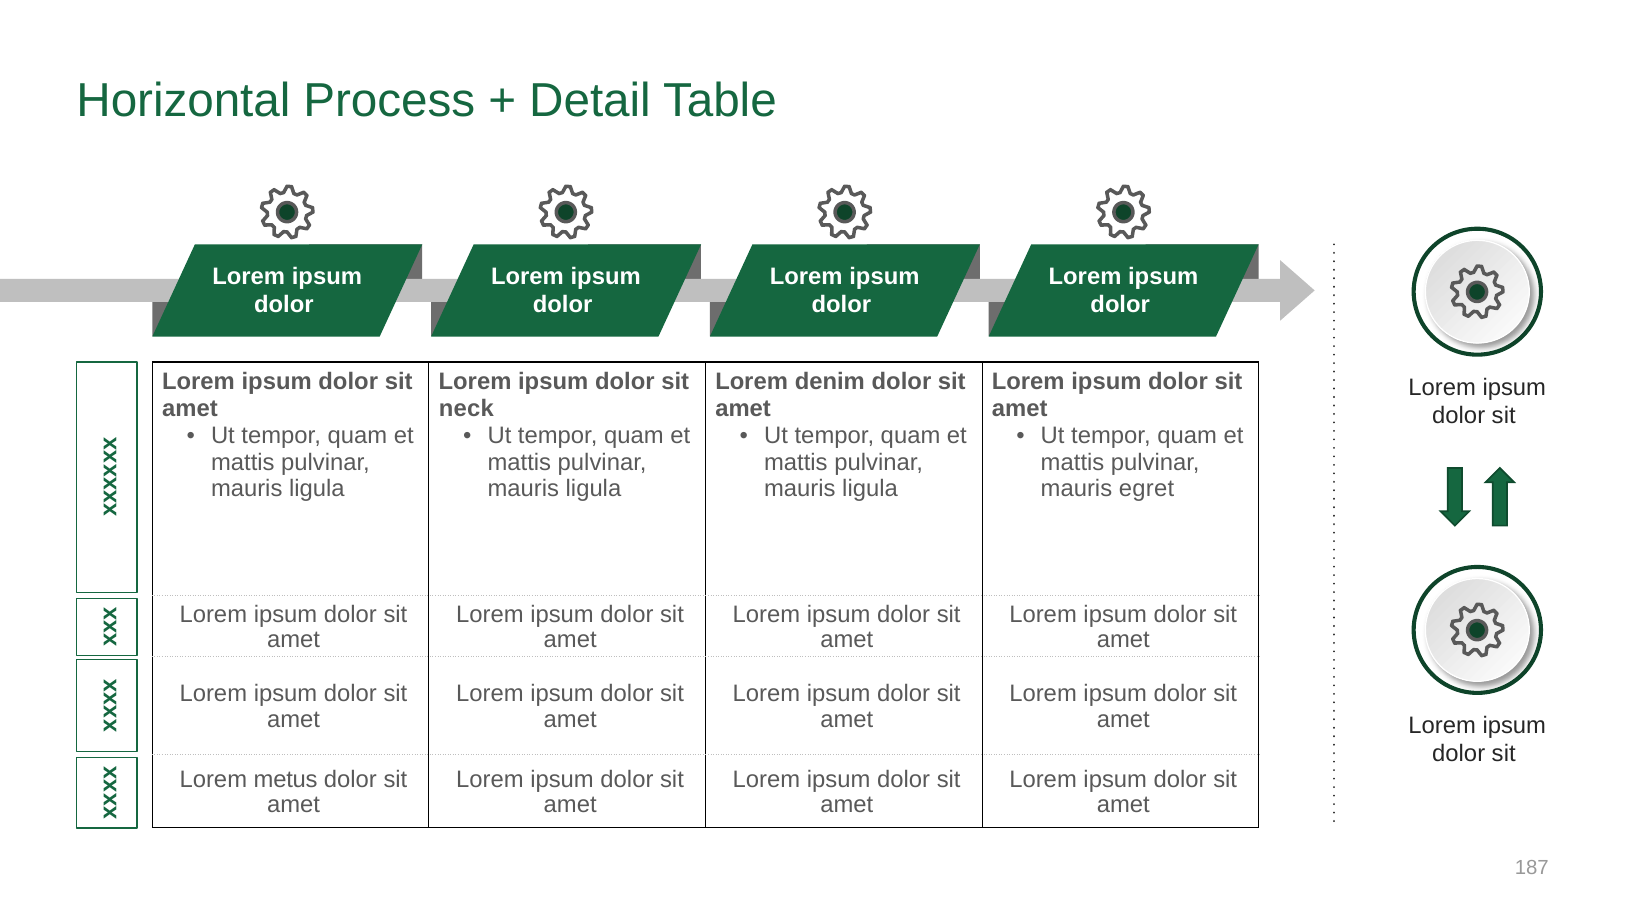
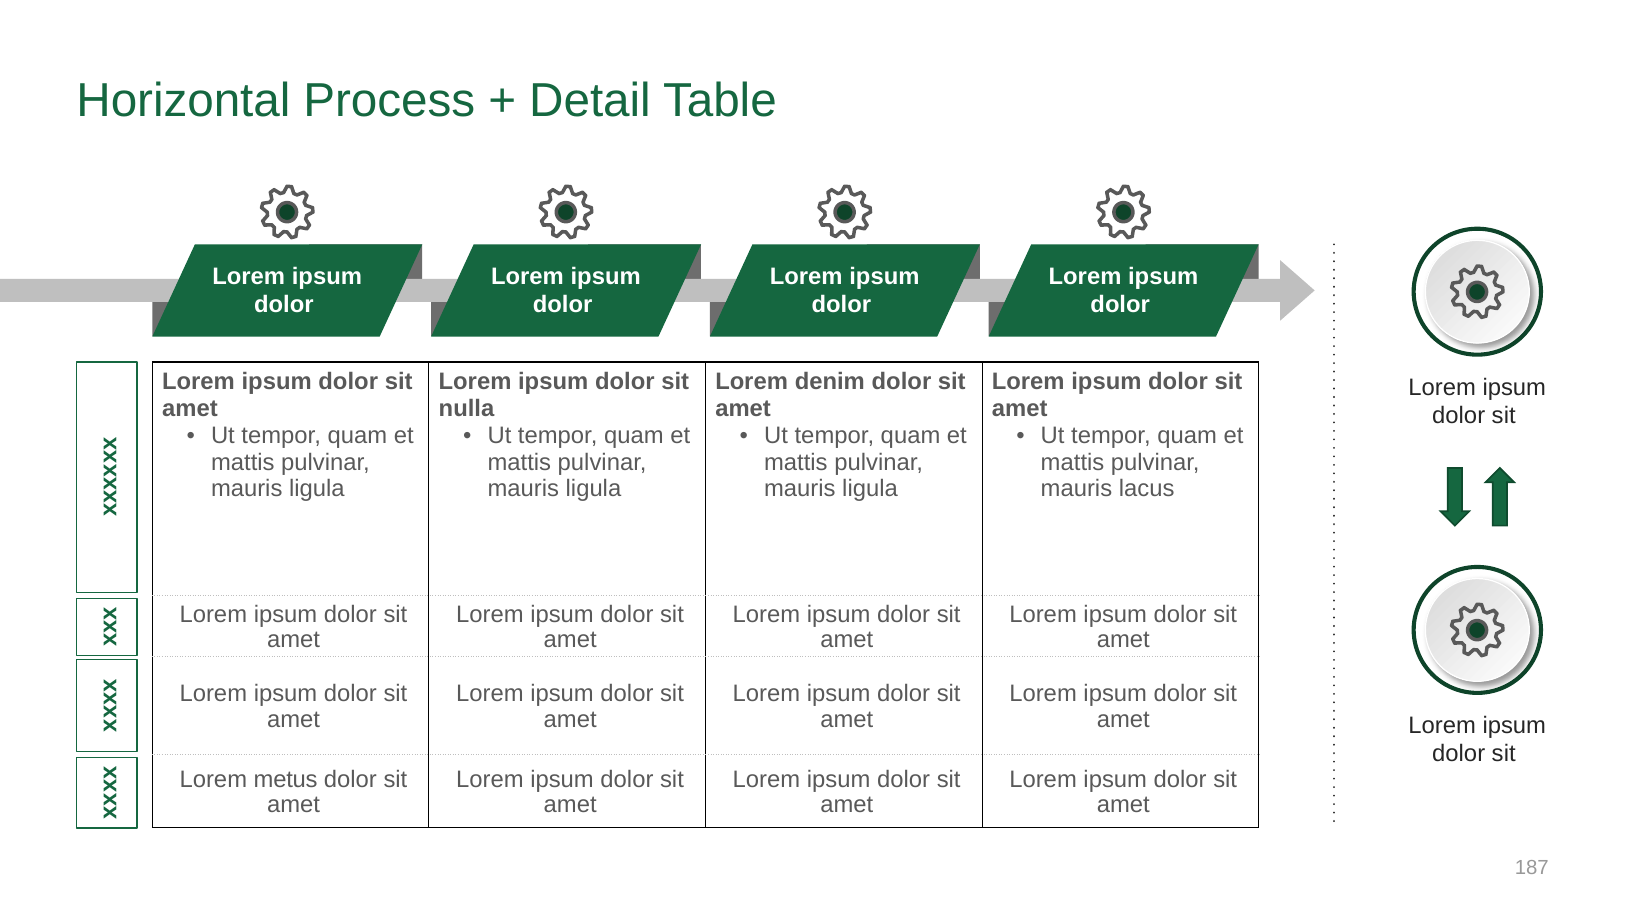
neck: neck -> nulla
egret: egret -> lacus
